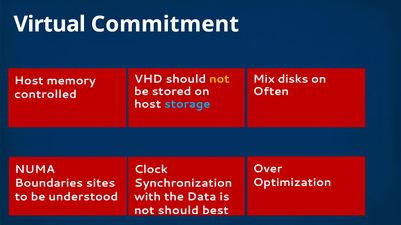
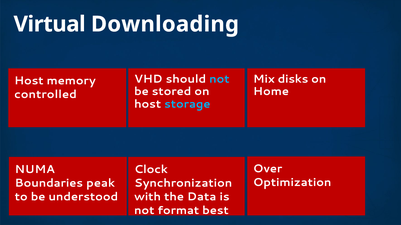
Commitment: Commitment -> Downloading
not at (219, 79) colour: yellow -> light blue
Often: Often -> Home
sites: sites -> peak
not should: should -> format
